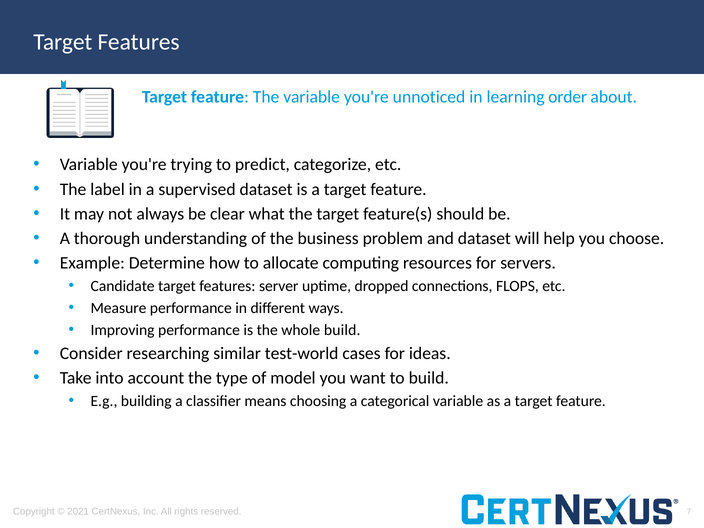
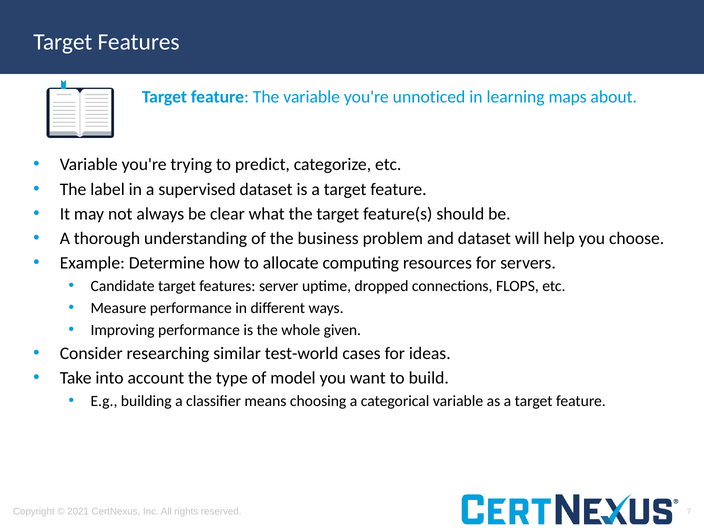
order: order -> maps
whole build: build -> given
